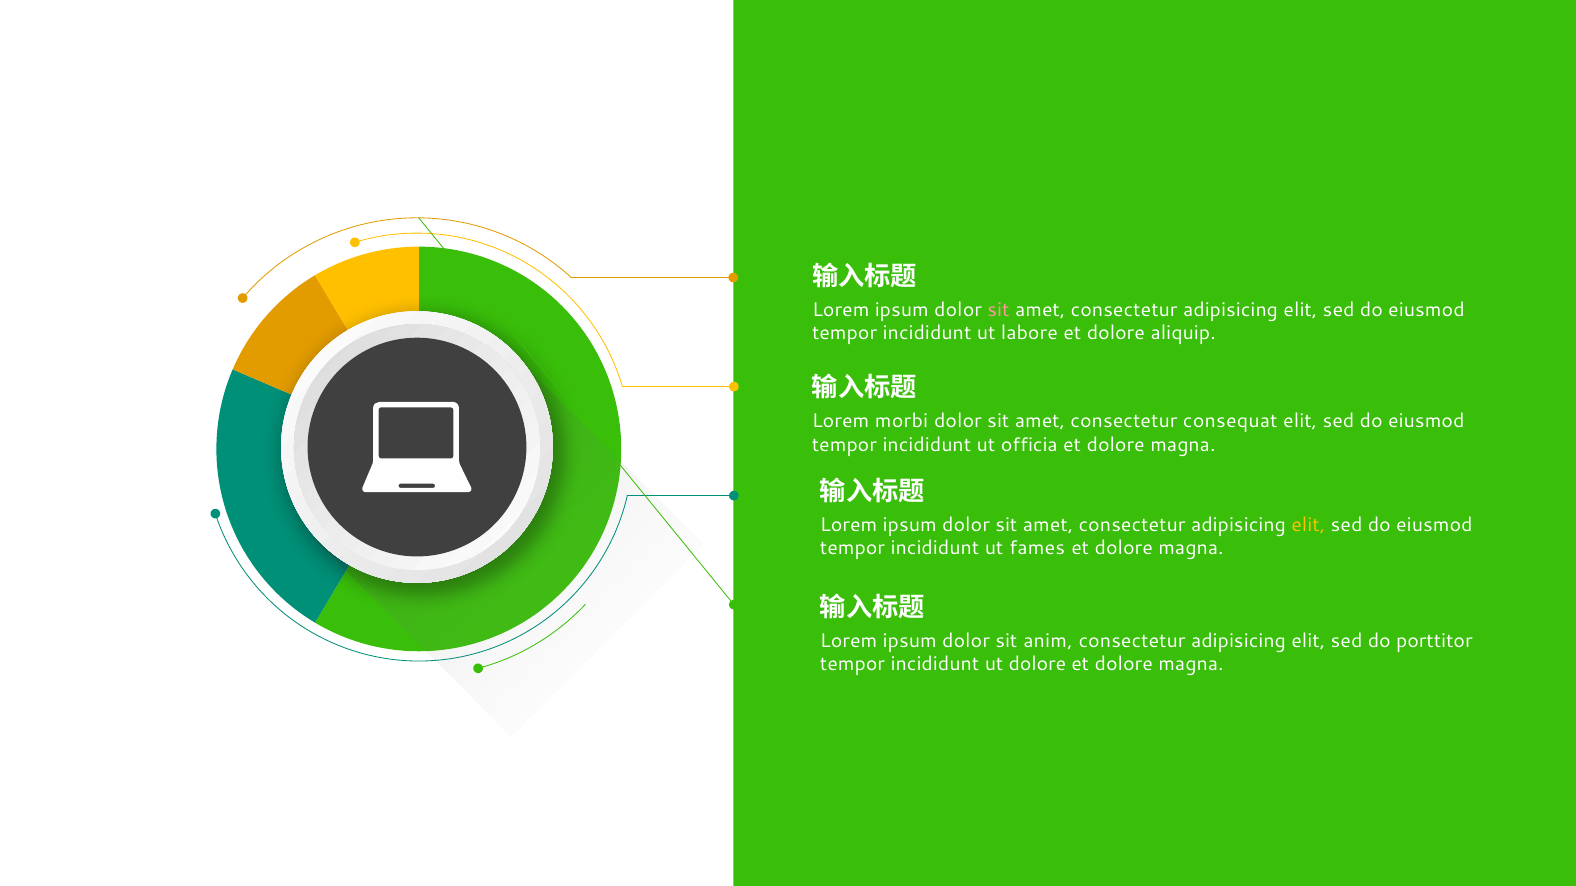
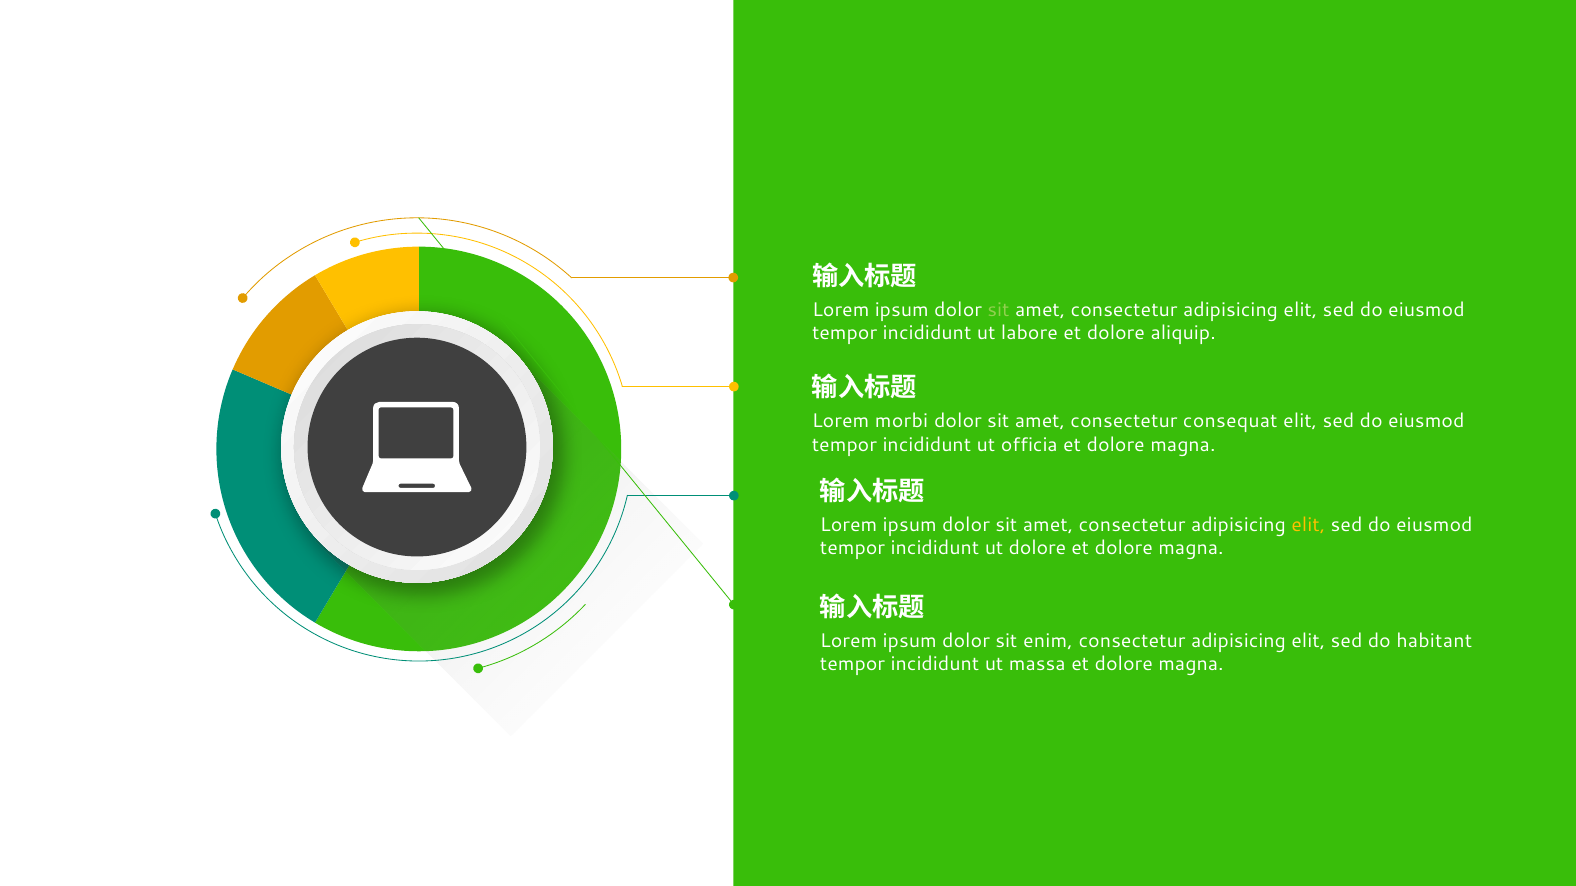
sit at (998, 310) colour: pink -> light green
ut fames: fames -> dolore
anim: anim -> enim
porttitor: porttitor -> habitant
ut dolore: dolore -> massa
